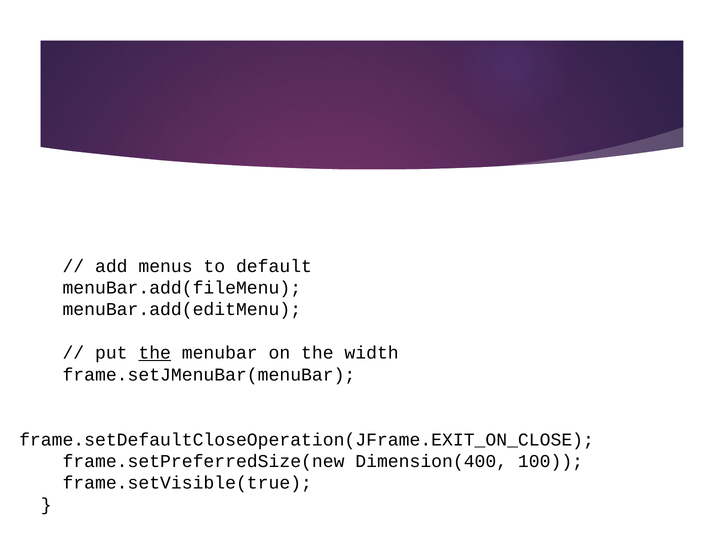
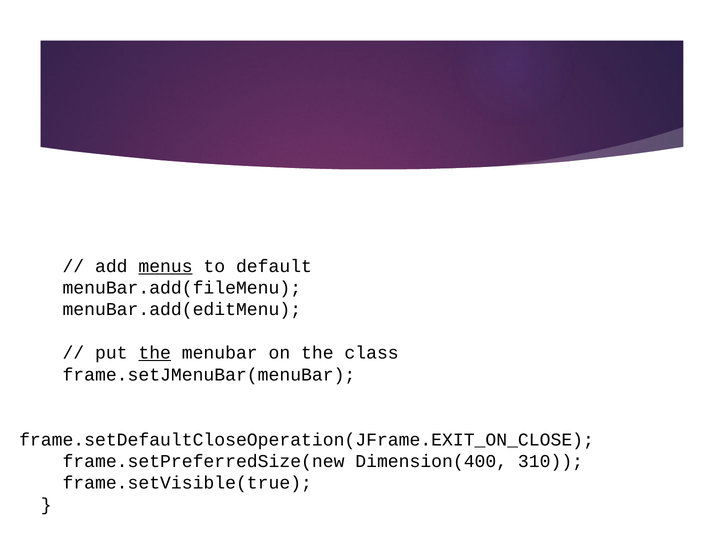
menus underline: none -> present
width: width -> class
100: 100 -> 310
